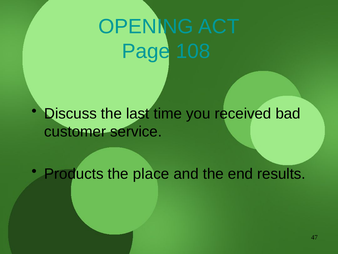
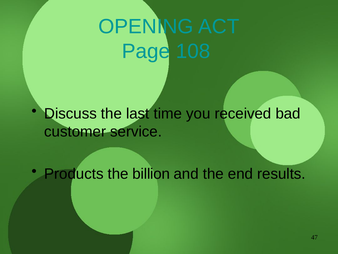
place: place -> billion
